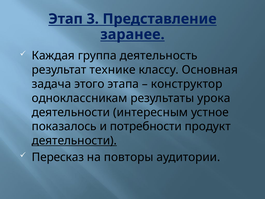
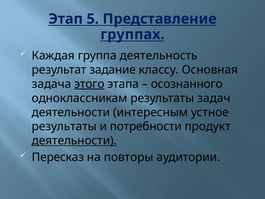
3: 3 -> 5
заранее: заранее -> группах
технике: технике -> задание
этого underline: none -> present
конструктор: конструктор -> осознанного
урока: урока -> задач
показалось at (64, 126): показалось -> результаты
